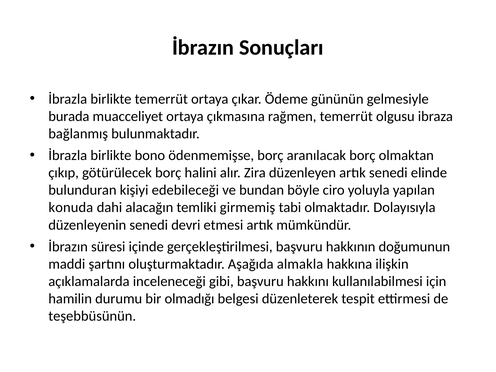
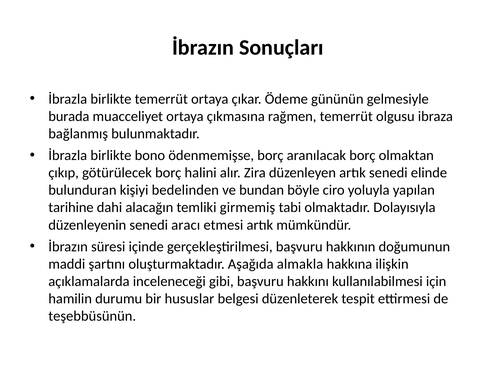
edebileceği: edebileceği -> bedelinden
konuda: konuda -> tarihine
devri: devri -> aracı
olmadığı: olmadığı -> hususlar
